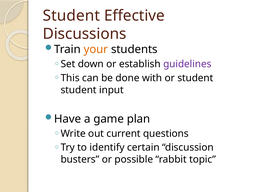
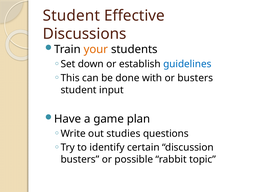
guidelines colour: purple -> blue
or student: student -> busters
current: current -> studies
